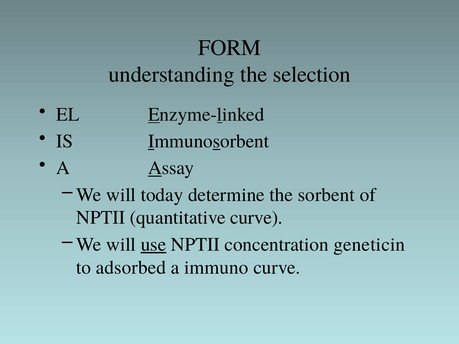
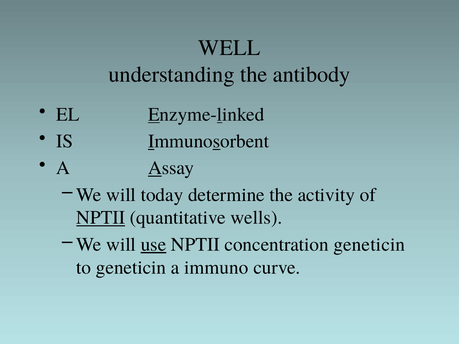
FORM: FORM -> WELL
selection: selection -> antibody
sorbent: sorbent -> activity
NPTII at (101, 218) underline: none -> present
quantitative curve: curve -> wells
to adsorbed: adsorbed -> geneticin
